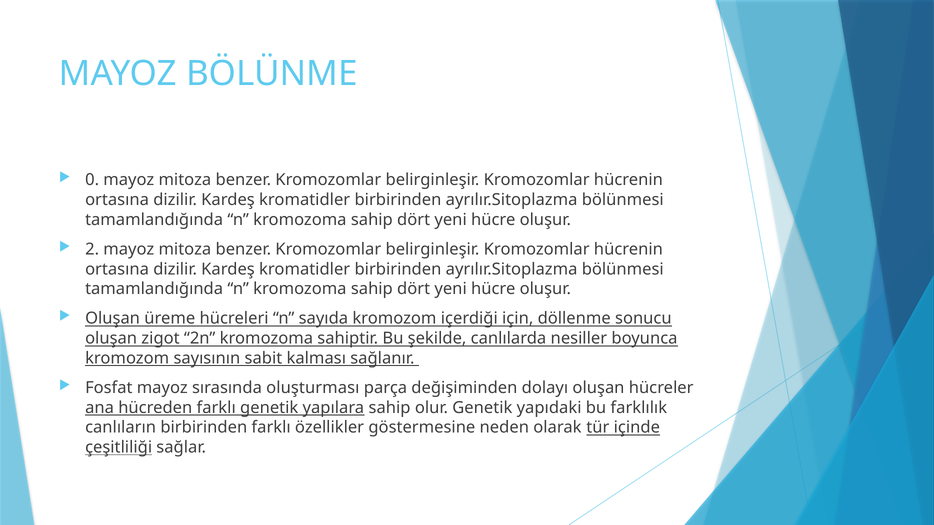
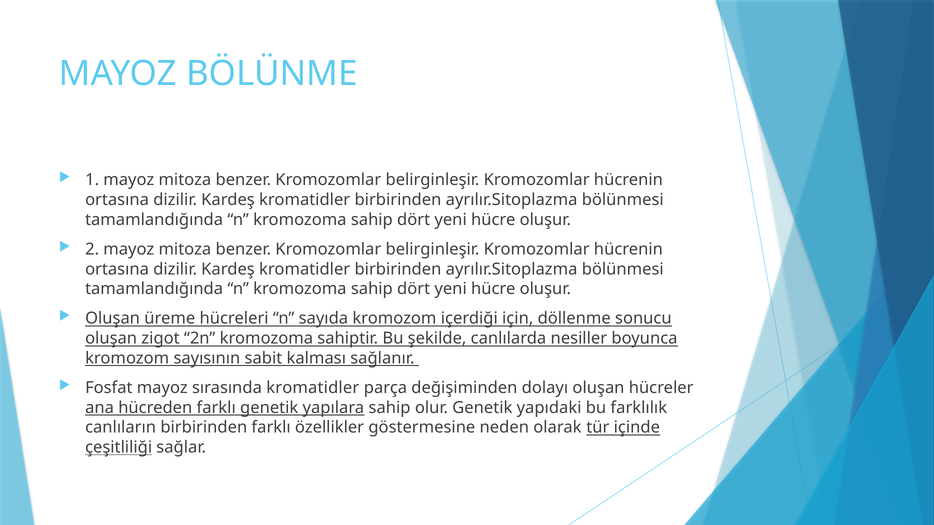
0: 0 -> 1
sırasında oluşturması: oluşturması -> kromatidler
